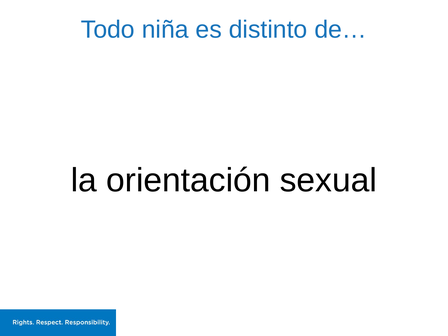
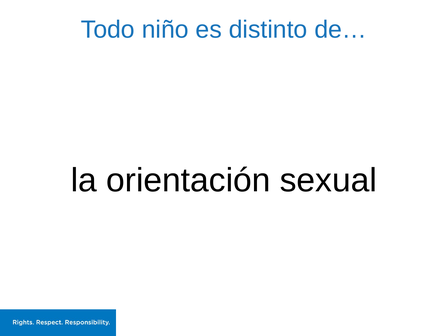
niña: niña -> niño
